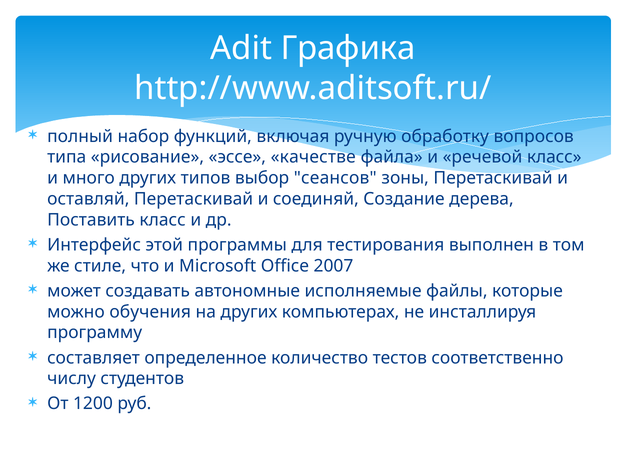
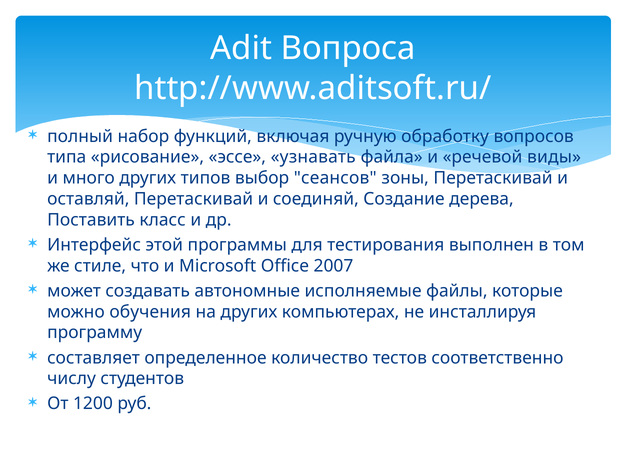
Графика: Графика -> Вопроса
качестве: качестве -> узнавать
речевой класс: класс -> виды
